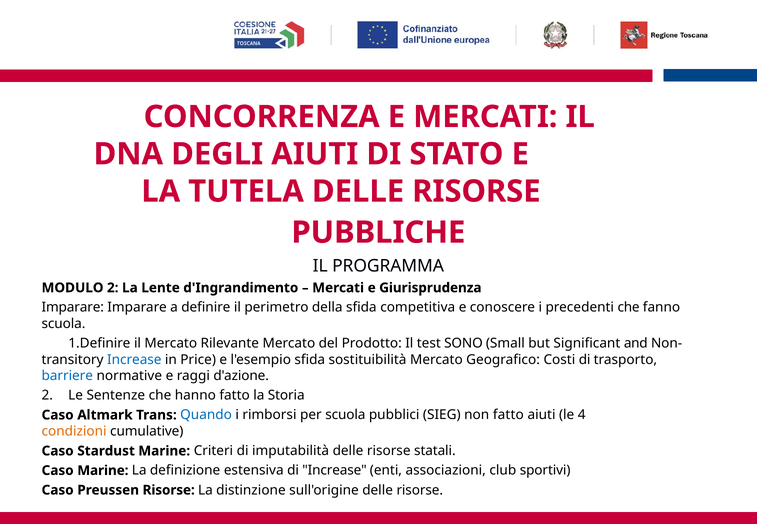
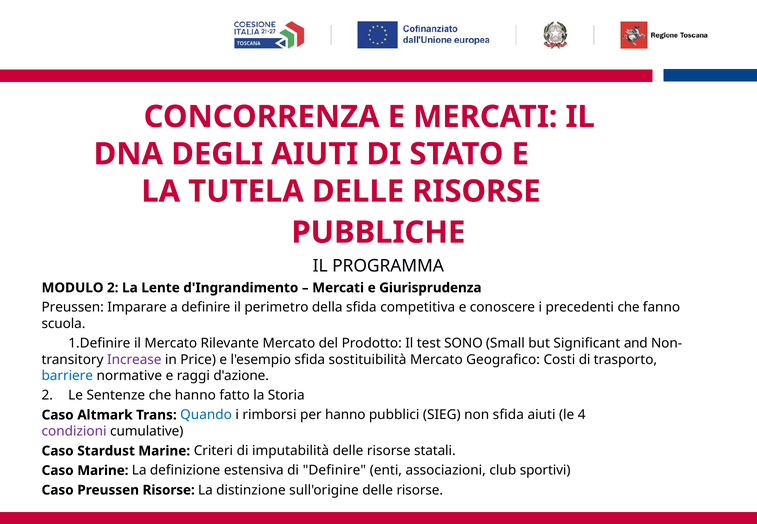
Imparare at (73, 307): Imparare -> Preussen
Increase at (134, 360) colour: blue -> purple
per scuola: scuola -> hanno
non fatto: fatto -> sfida
condizioni colour: orange -> purple
di Increase: Increase -> Definire
